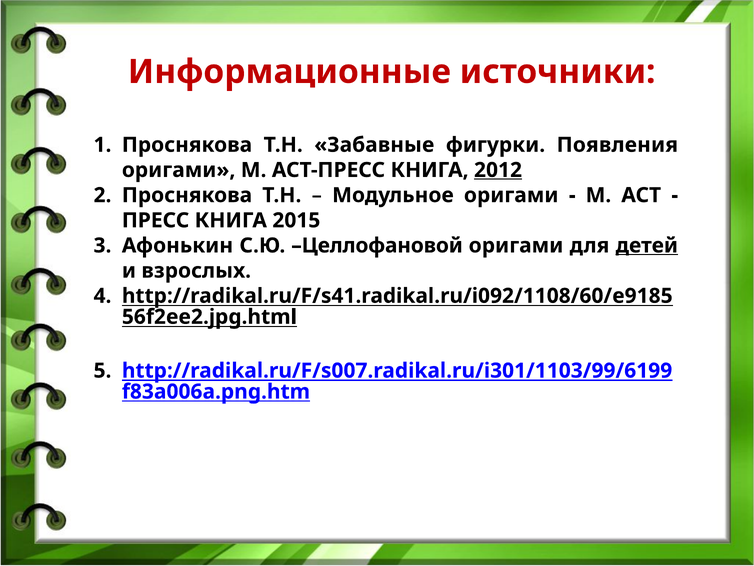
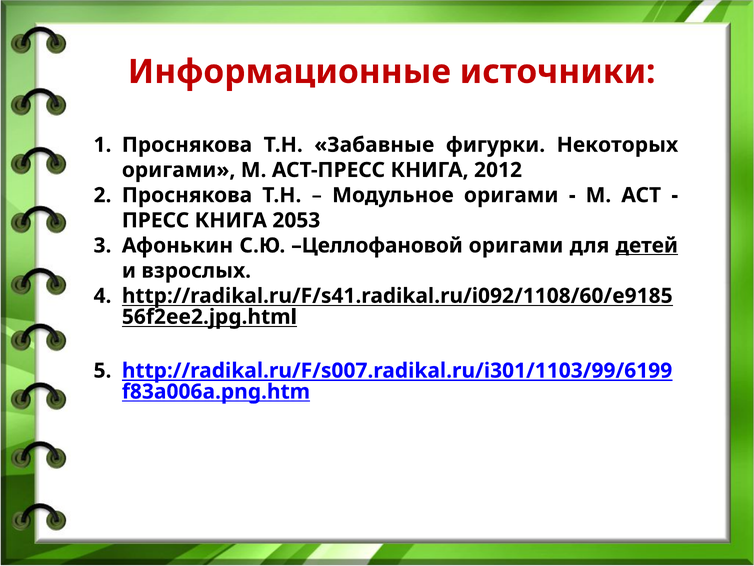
Появления: Появления -> Некоторых
2012 underline: present -> none
2015: 2015 -> 2053
